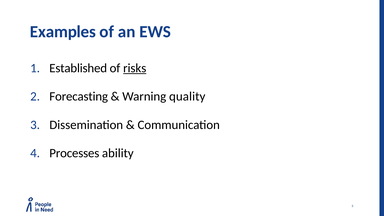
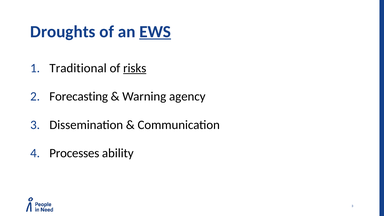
Examples: Examples -> Droughts
EWS underline: none -> present
Established: Established -> Traditional
quality: quality -> agency
